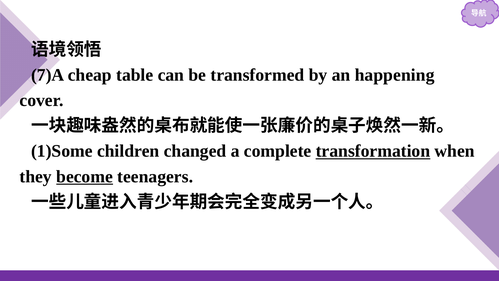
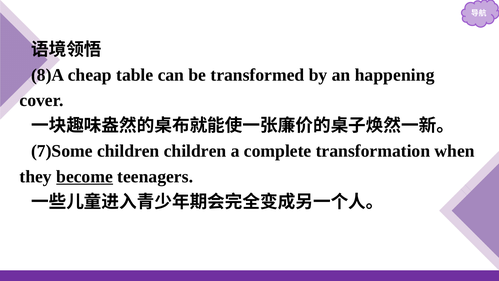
7)A: 7)A -> 8)A
1)Some: 1)Some -> 7)Some
children changed: changed -> children
transformation underline: present -> none
